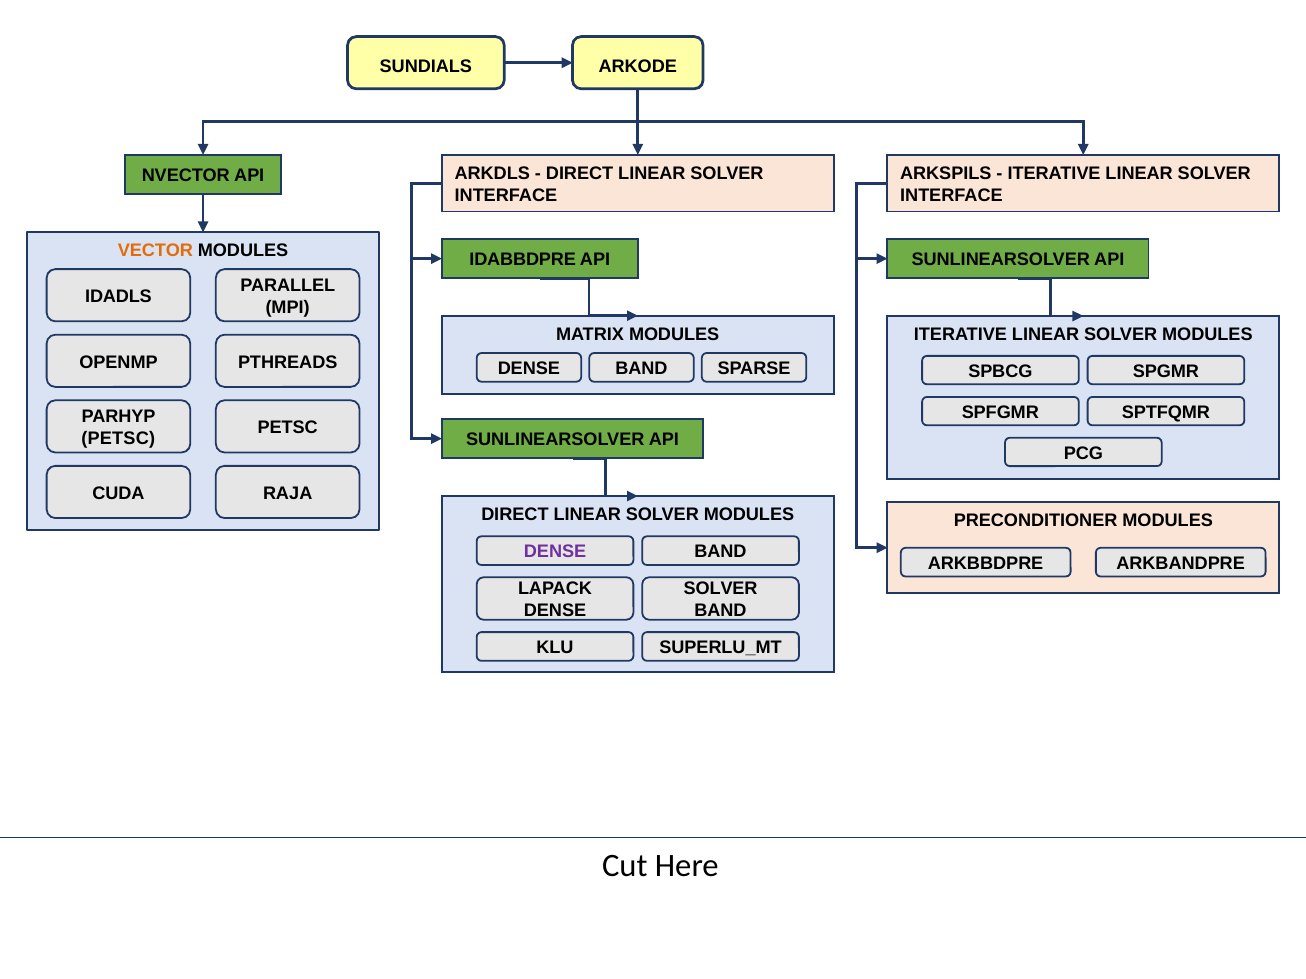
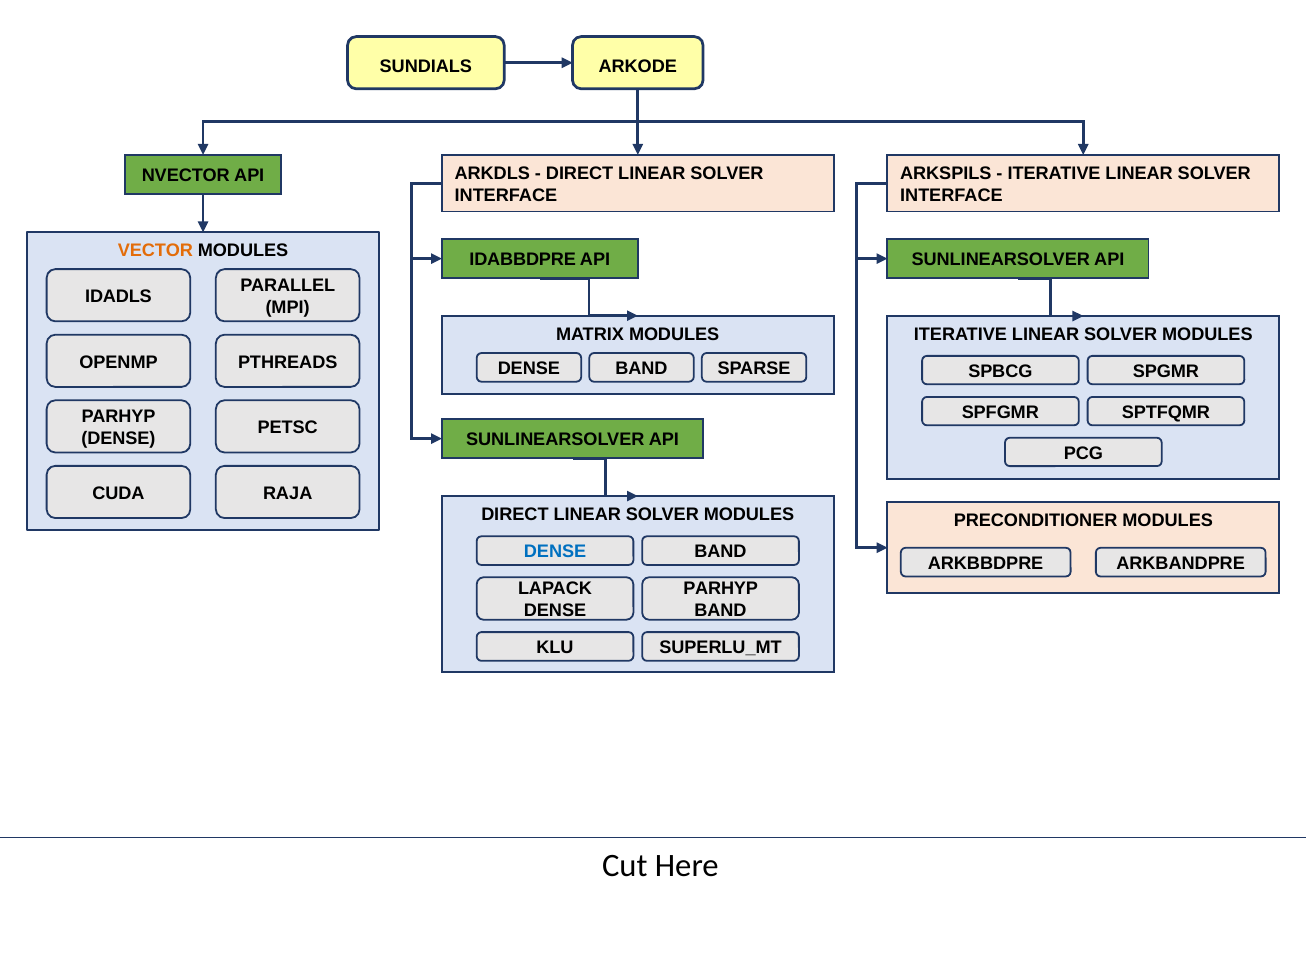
PETSC at (118, 439): PETSC -> DENSE
DENSE at (555, 552) colour: purple -> blue
SOLVER at (721, 589): SOLVER -> PARHYP
